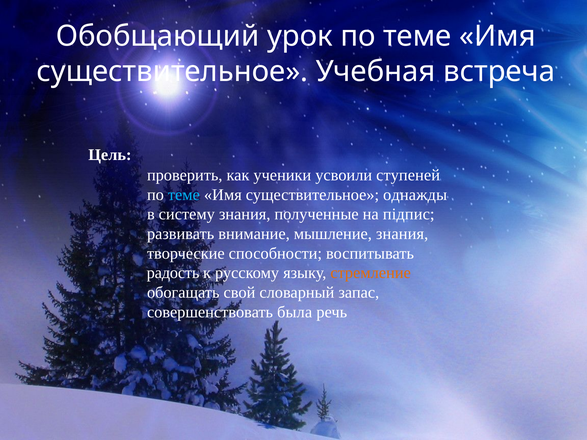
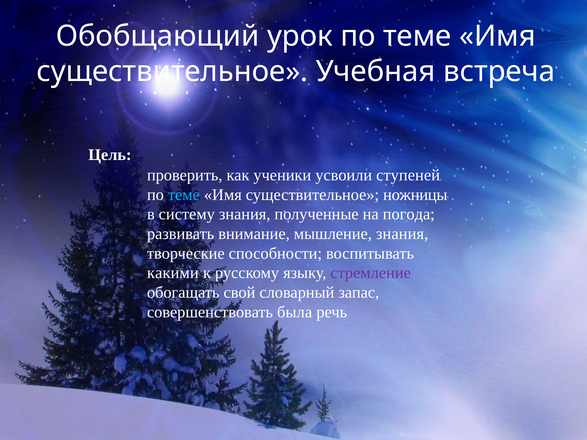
однажды: однажды -> ножницы
підпис: підпис -> погода
радость: радость -> какими
стремление colour: orange -> purple
